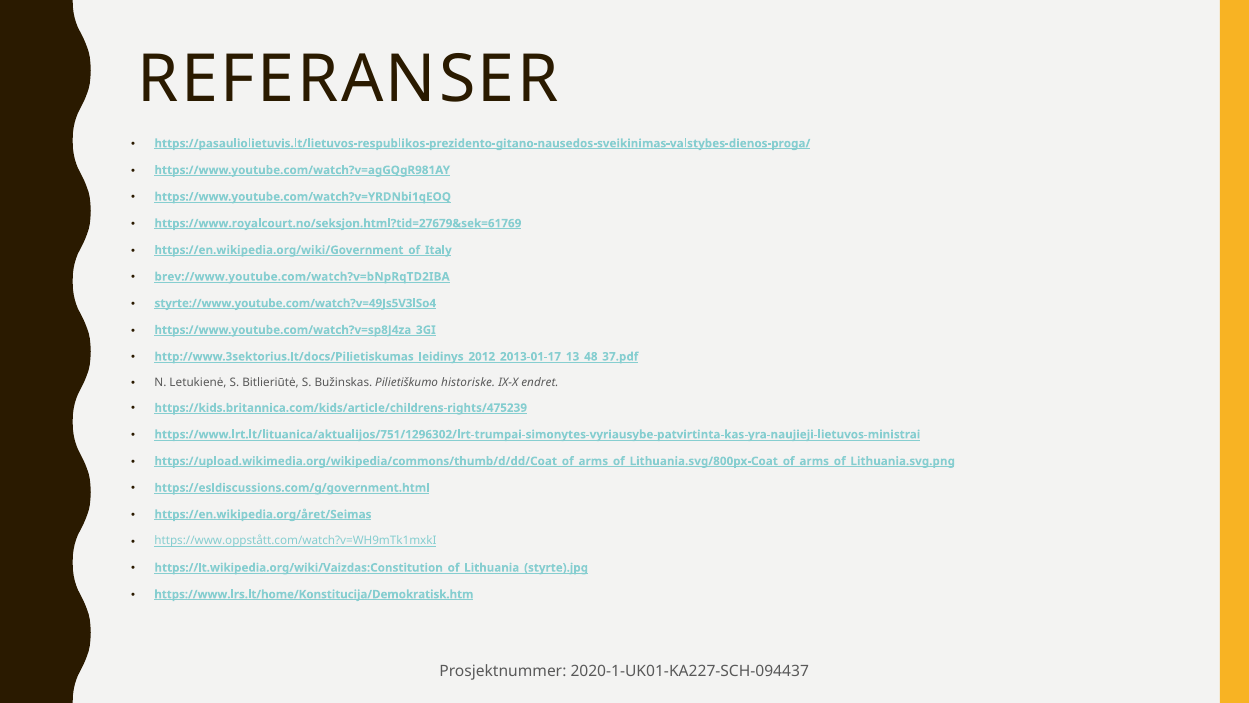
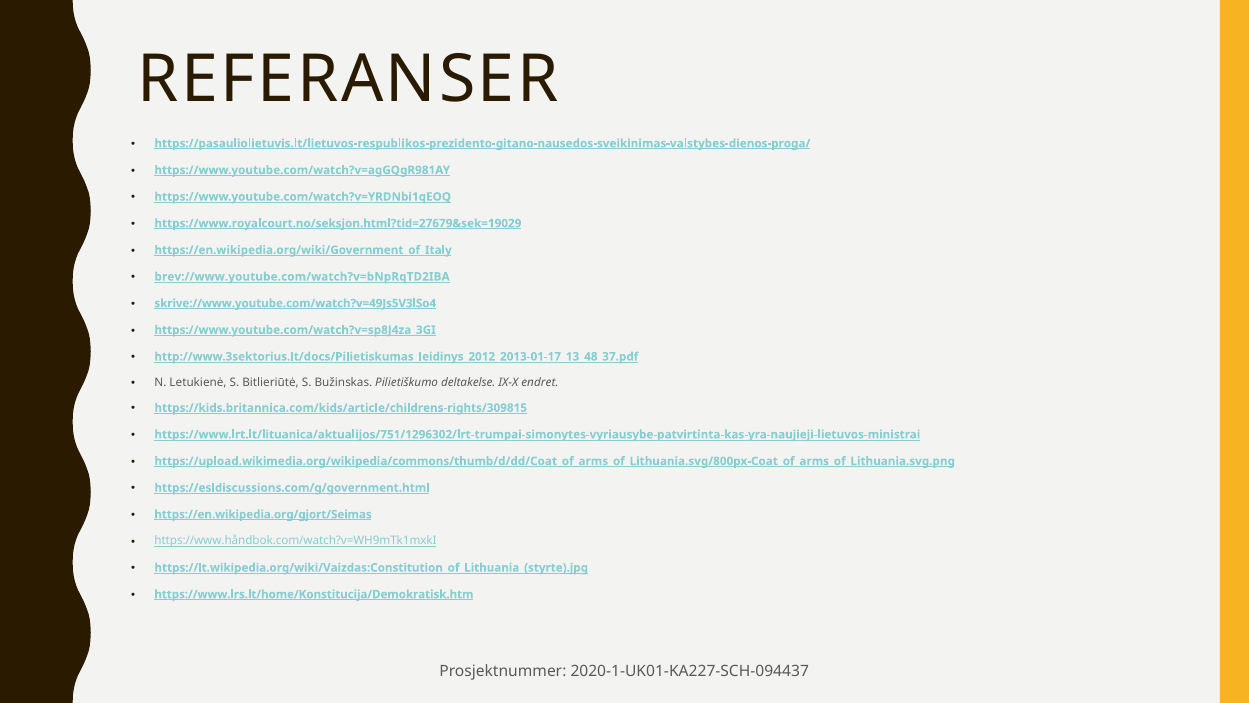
https://www.royalcourt.no/seksjon.html?tid=27679&sek=61769: https://www.royalcourt.no/seksjon.html?tid=27679&sek=61769 -> https://www.royalcourt.no/seksjon.html?tid=27679&sek=19029
styrte://www.youtube.com/watch?v=49Js5V3lSo4: styrte://www.youtube.com/watch?v=49Js5V3lSo4 -> skrive://www.youtube.com/watch?v=49Js5V3lSo4
historiske: historiske -> deltakelse
https://kids.britannica.com/kids/article/childrens-rights/475239: https://kids.britannica.com/kids/article/childrens-rights/475239 -> https://kids.britannica.com/kids/article/childrens-rights/309815
https://en.wikipedia.org/året/Seimas: https://en.wikipedia.org/året/Seimas -> https://en.wikipedia.org/gjort/Seimas
https://www.oppstått.com/watch?v=WH9mTk1mxkI: https://www.oppstått.com/watch?v=WH9mTk1mxkI -> https://www.håndbok.com/watch?v=WH9mTk1mxkI
